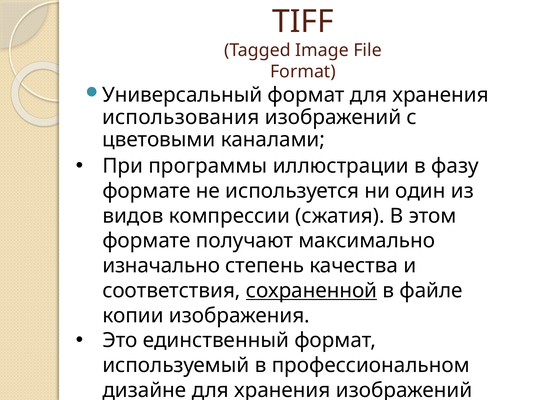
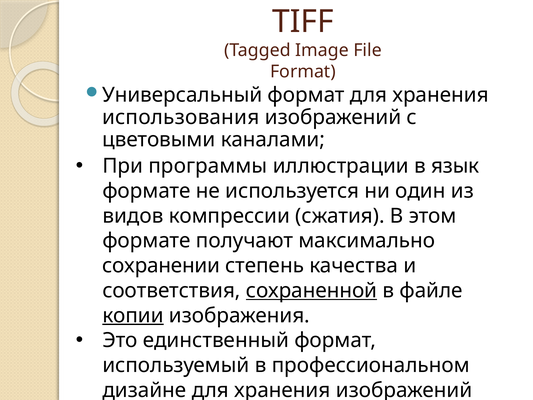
фазу: фазу -> язык
изначально: изначально -> сохранении
копии underline: none -> present
